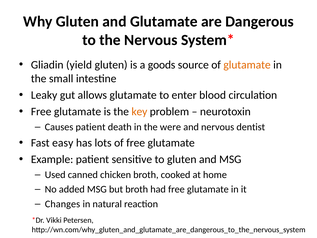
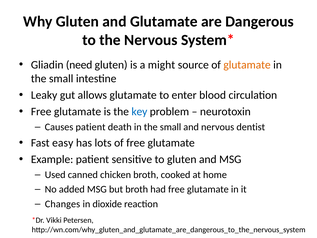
yield: yield -> need
goods: goods -> might
key colour: orange -> blue
death in the were: were -> small
natural: natural -> dioxide
